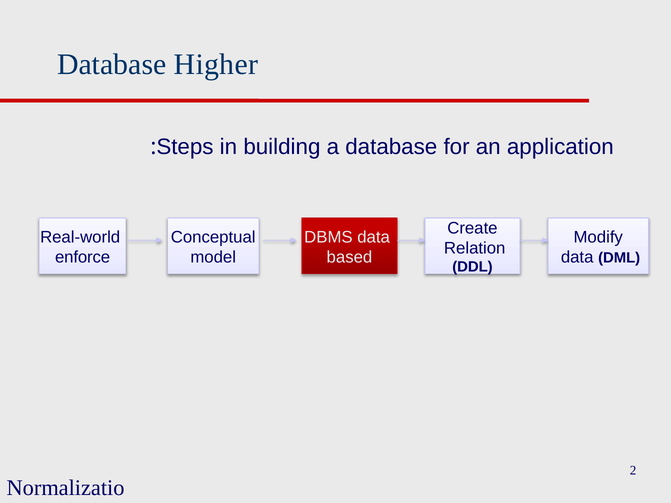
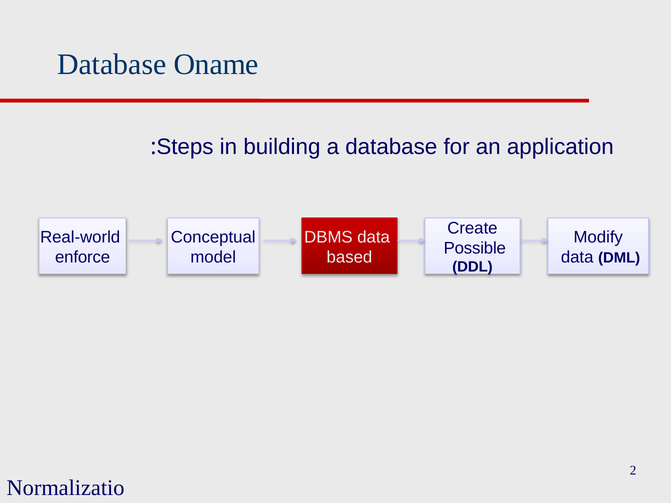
Higher: Higher -> Oname
Relation: Relation -> Possible
